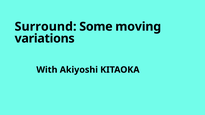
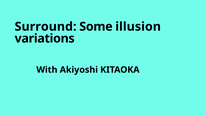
moving: moving -> illusion
